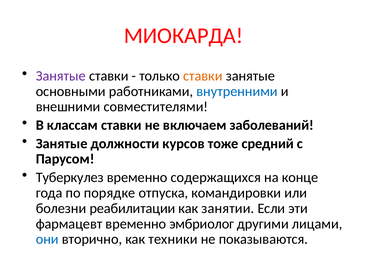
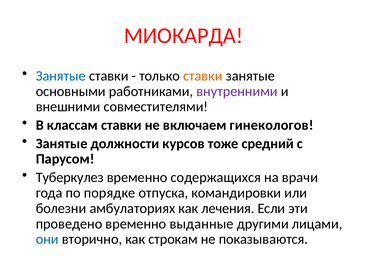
Занятые at (61, 76) colour: purple -> blue
внутренними colour: blue -> purple
заболеваний: заболеваний -> гинекологов
конце: конце -> врачи
реабилитации: реабилитации -> амбулаториях
занятии: занятии -> лечения
фармацевт: фармацевт -> проведено
эмбриолог: эмбриолог -> выданные
техники: техники -> строкам
